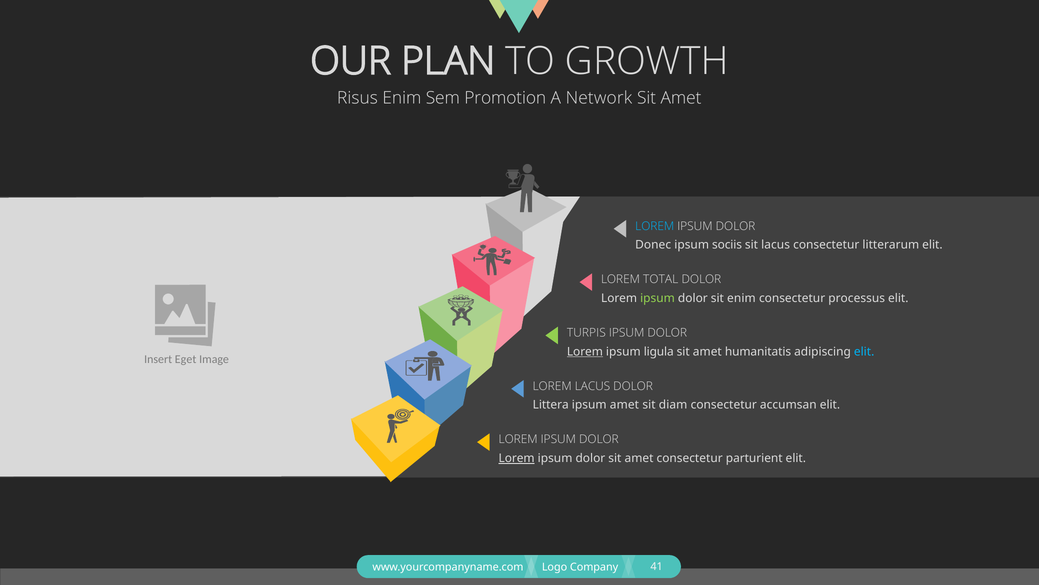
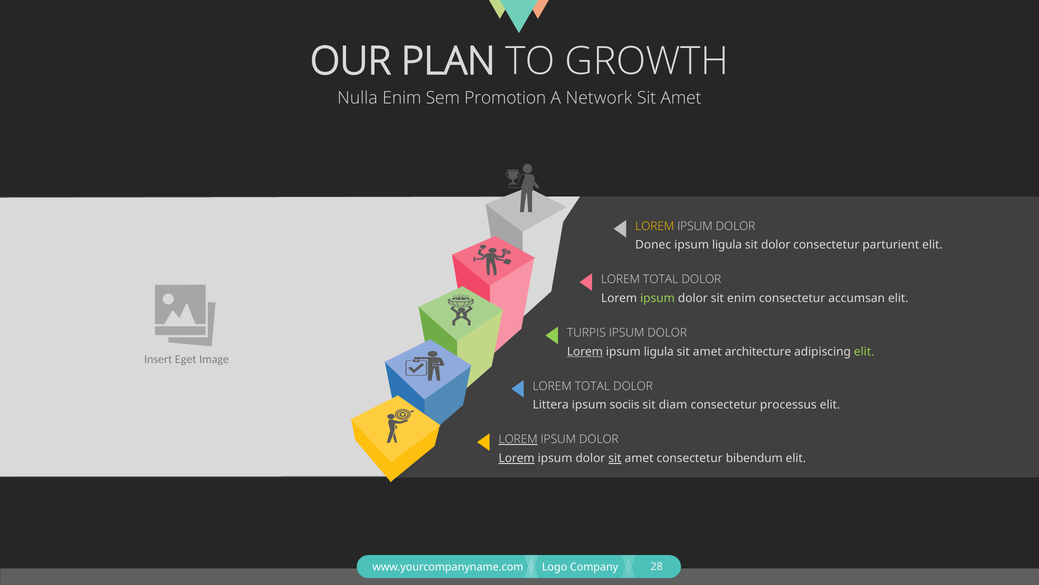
Risus: Risus -> Nulla
LOREM at (655, 226) colour: light blue -> yellow
sociis at (727, 245): sociis -> ligula
sit lacus: lacus -> dolor
litterarum: litterarum -> parturient
processus: processus -> accumsan
humanitatis: humanitatis -> architecture
elit at (864, 351) colour: light blue -> light green
LACUS at (592, 386): LACUS -> TOTAL
ipsum amet: amet -> sociis
accumsan: accumsan -> processus
LOREM at (518, 439) underline: none -> present
sit at (615, 458) underline: none -> present
parturient: parturient -> bibendum
41: 41 -> 28
